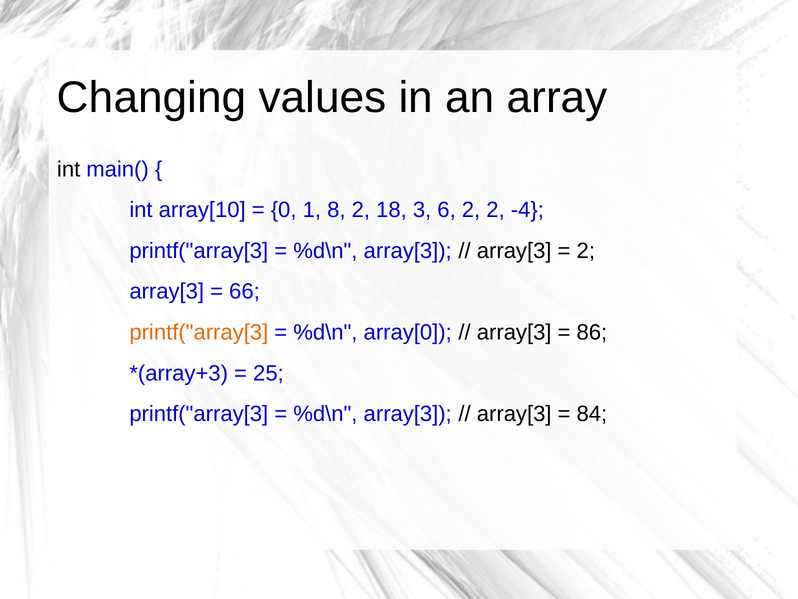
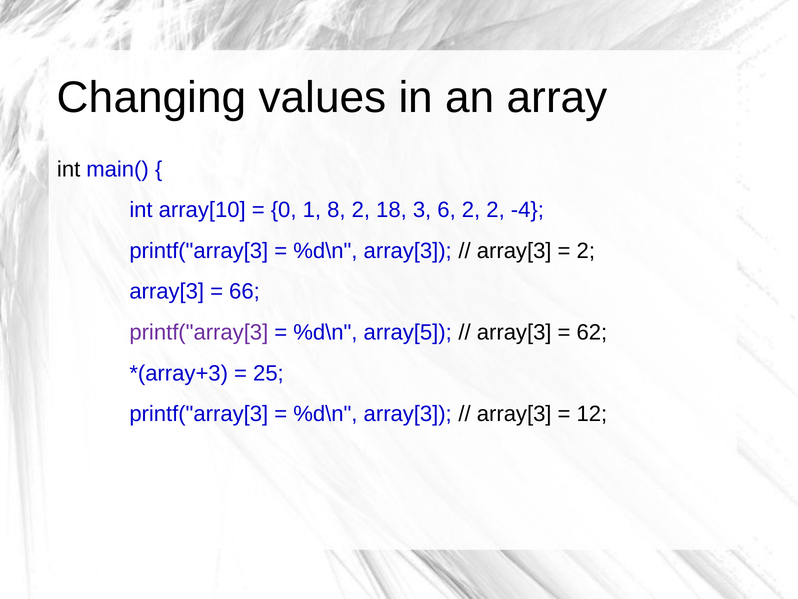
printf("array[3 at (199, 332) colour: orange -> purple
array[0: array[0 -> array[5
86: 86 -> 62
84: 84 -> 12
